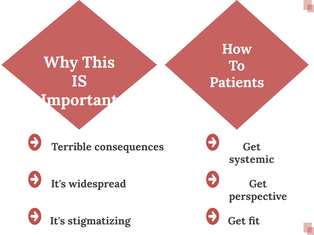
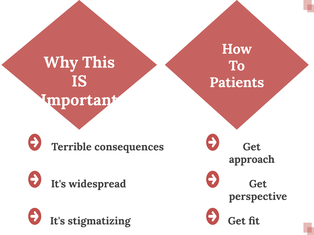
systemic: systemic -> approach
